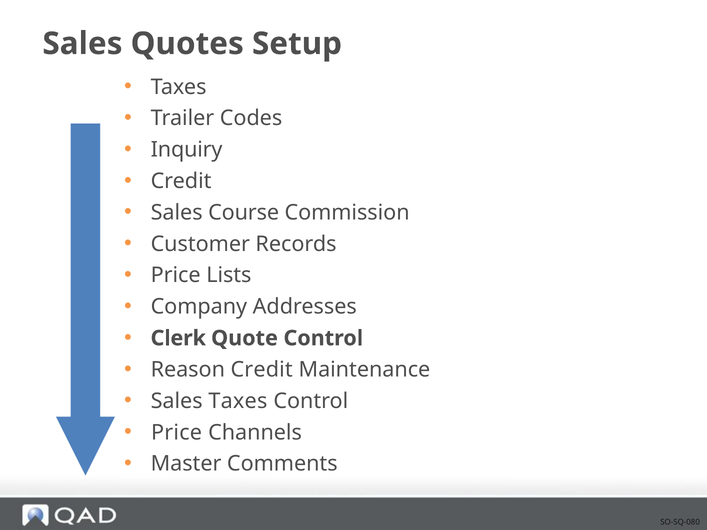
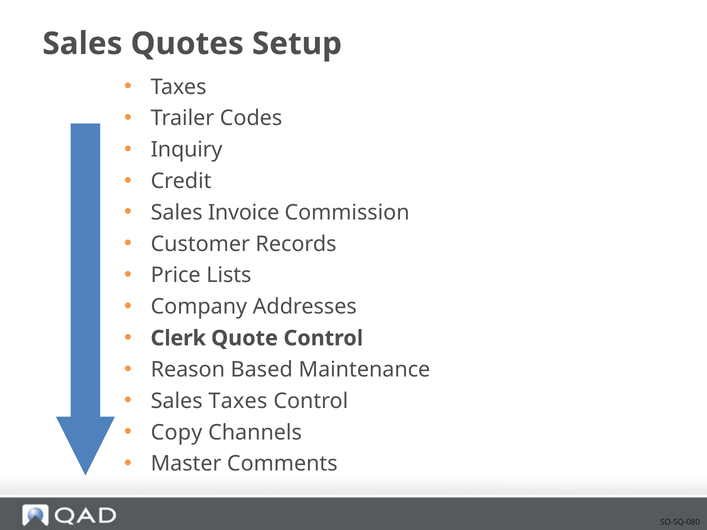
Course: Course -> Invoice
Reason Credit: Credit -> Based
Price at (177, 433): Price -> Copy
